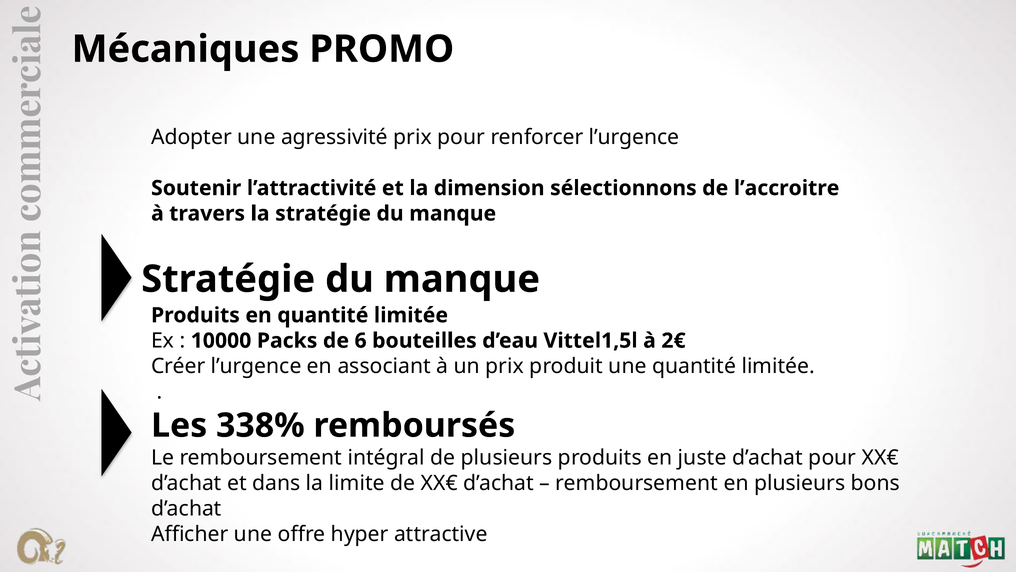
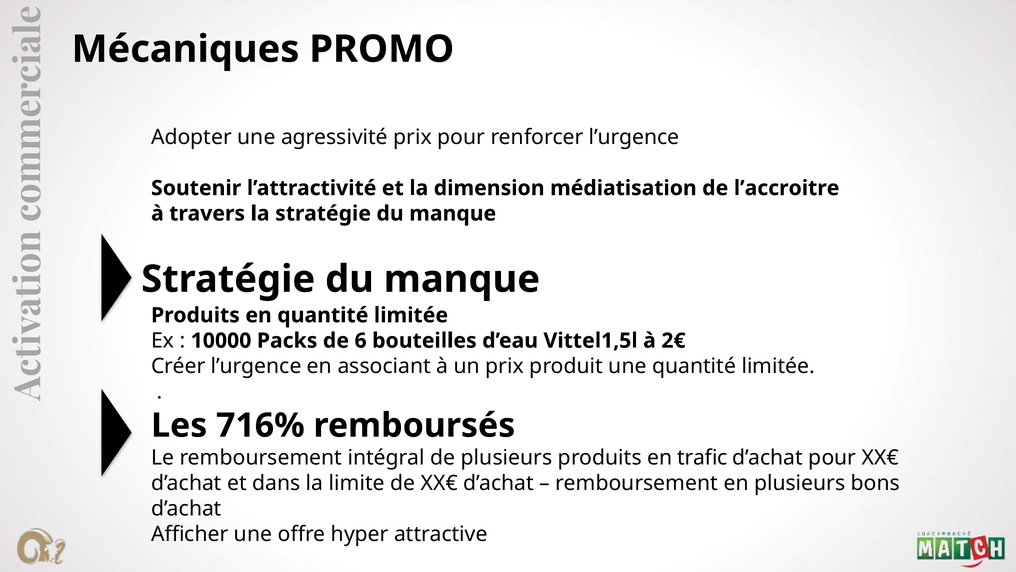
sélectionnons: sélectionnons -> médiatisation
338%: 338% -> 716%
juste: juste -> trafic
